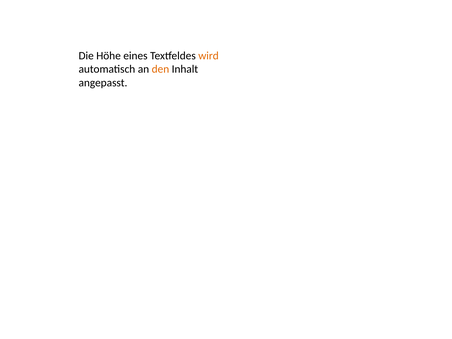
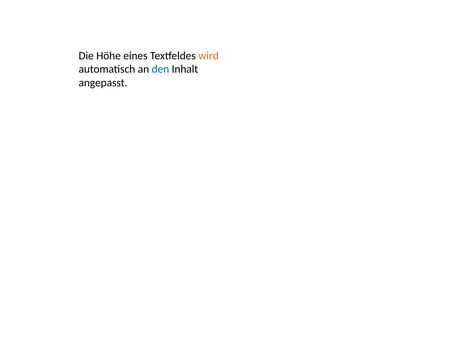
den colour: orange -> blue
